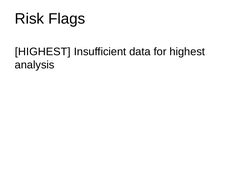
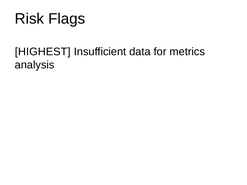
for highest: highest -> metrics
